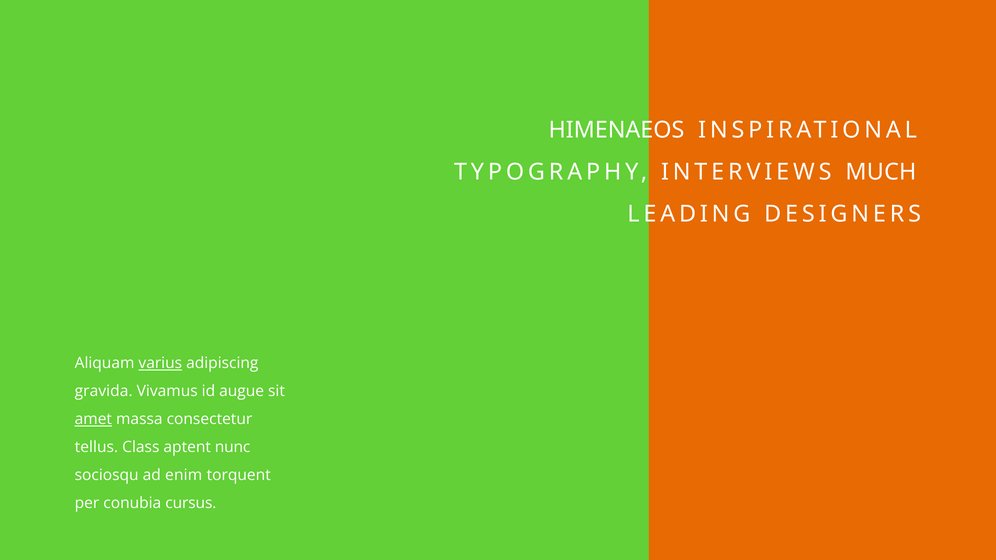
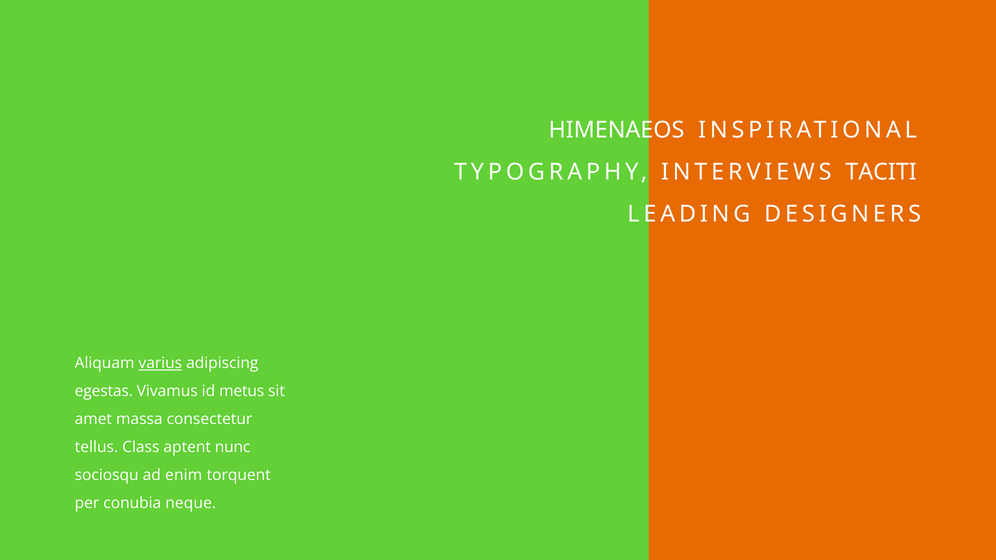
MUCH: MUCH -> TACITI
gravida: gravida -> egestas
augue: augue -> metus
amet underline: present -> none
cursus: cursus -> neque
